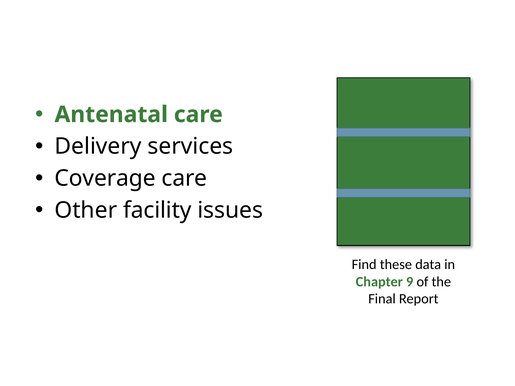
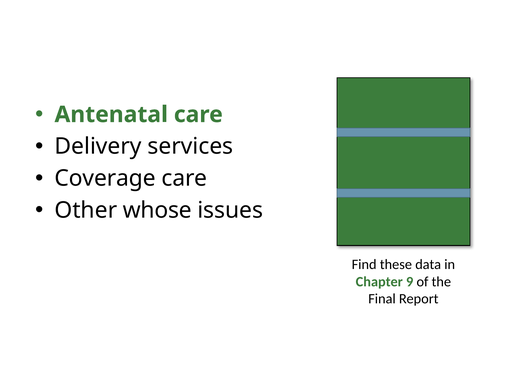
facility: facility -> whose
